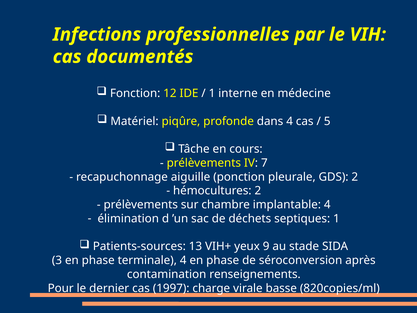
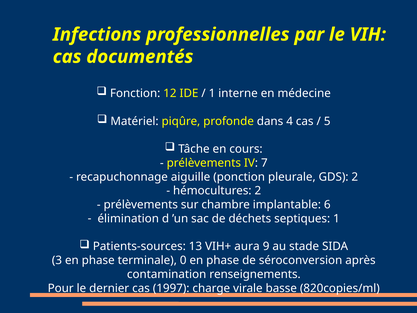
implantable 4: 4 -> 6
yeux: yeux -> aura
terminale 4: 4 -> 0
